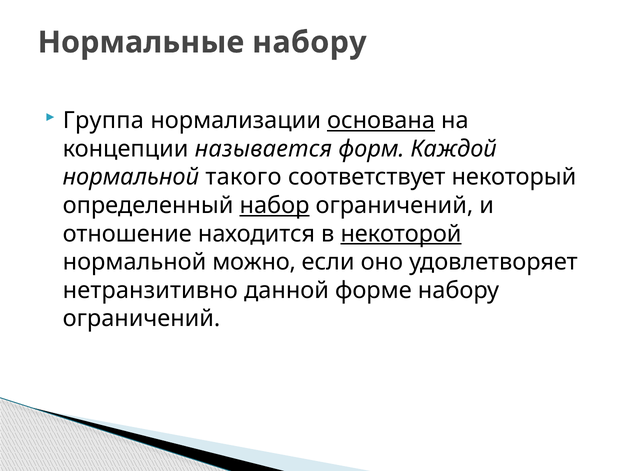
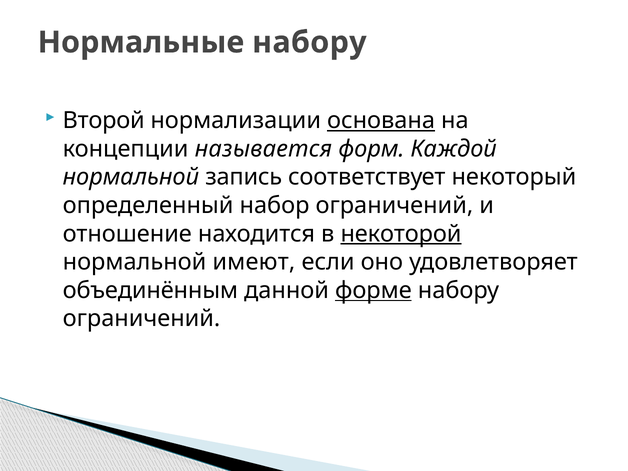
Группа: Группа -> Второй
такого: такого -> запись
набор underline: present -> none
можно: можно -> имеют
нетранзитивно: нетранзитивно -> объединённым
форме underline: none -> present
